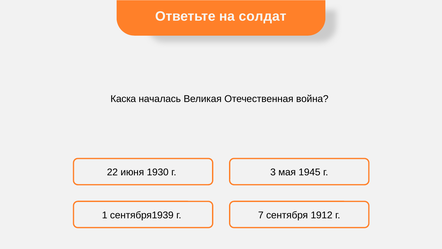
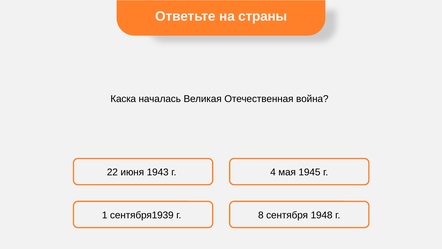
солдат: солдат -> страны
1930: 1930 -> 1943
3: 3 -> 4
7: 7 -> 8
1912: 1912 -> 1948
